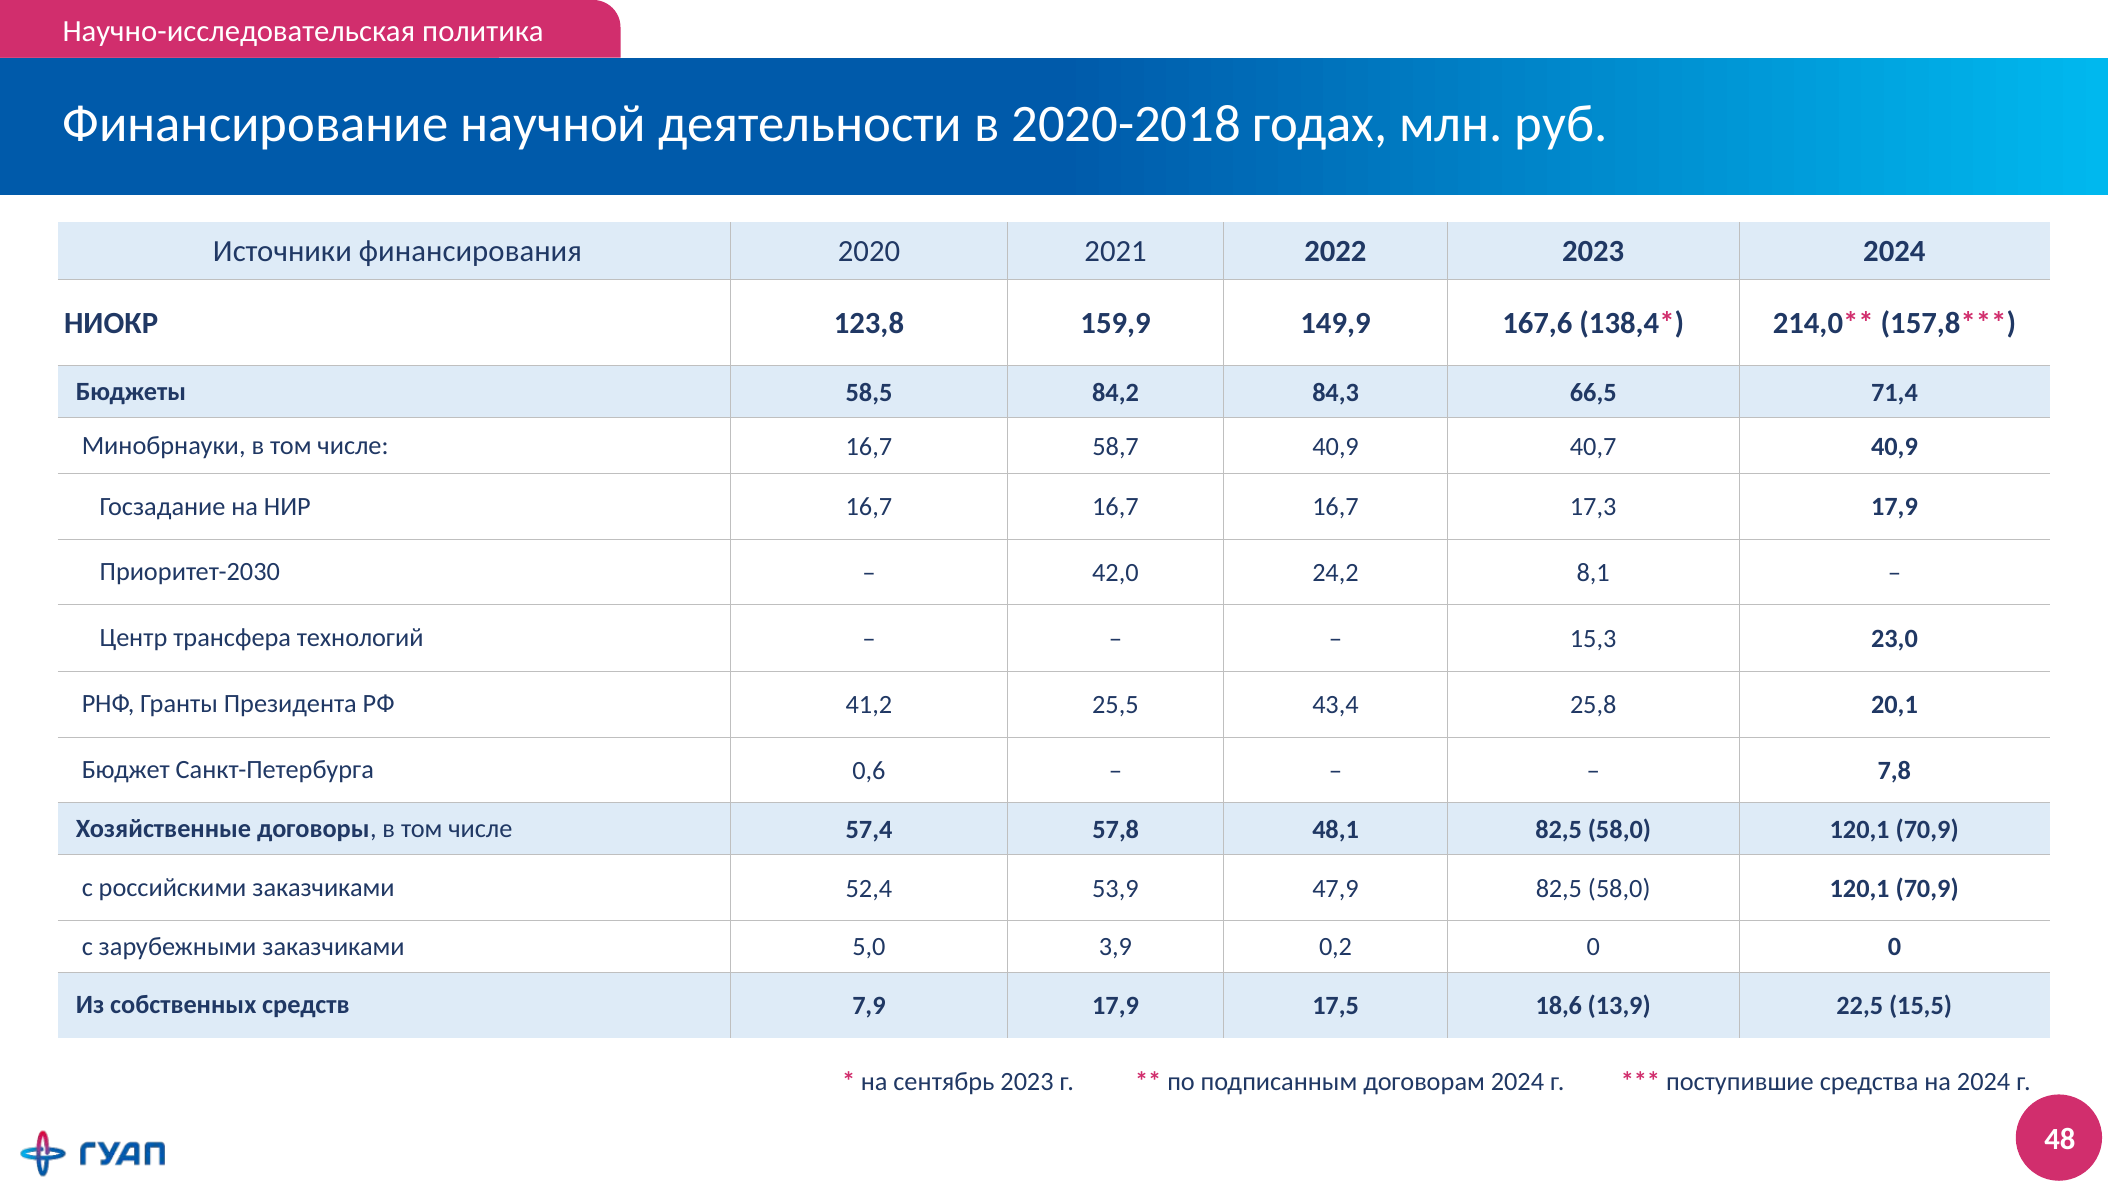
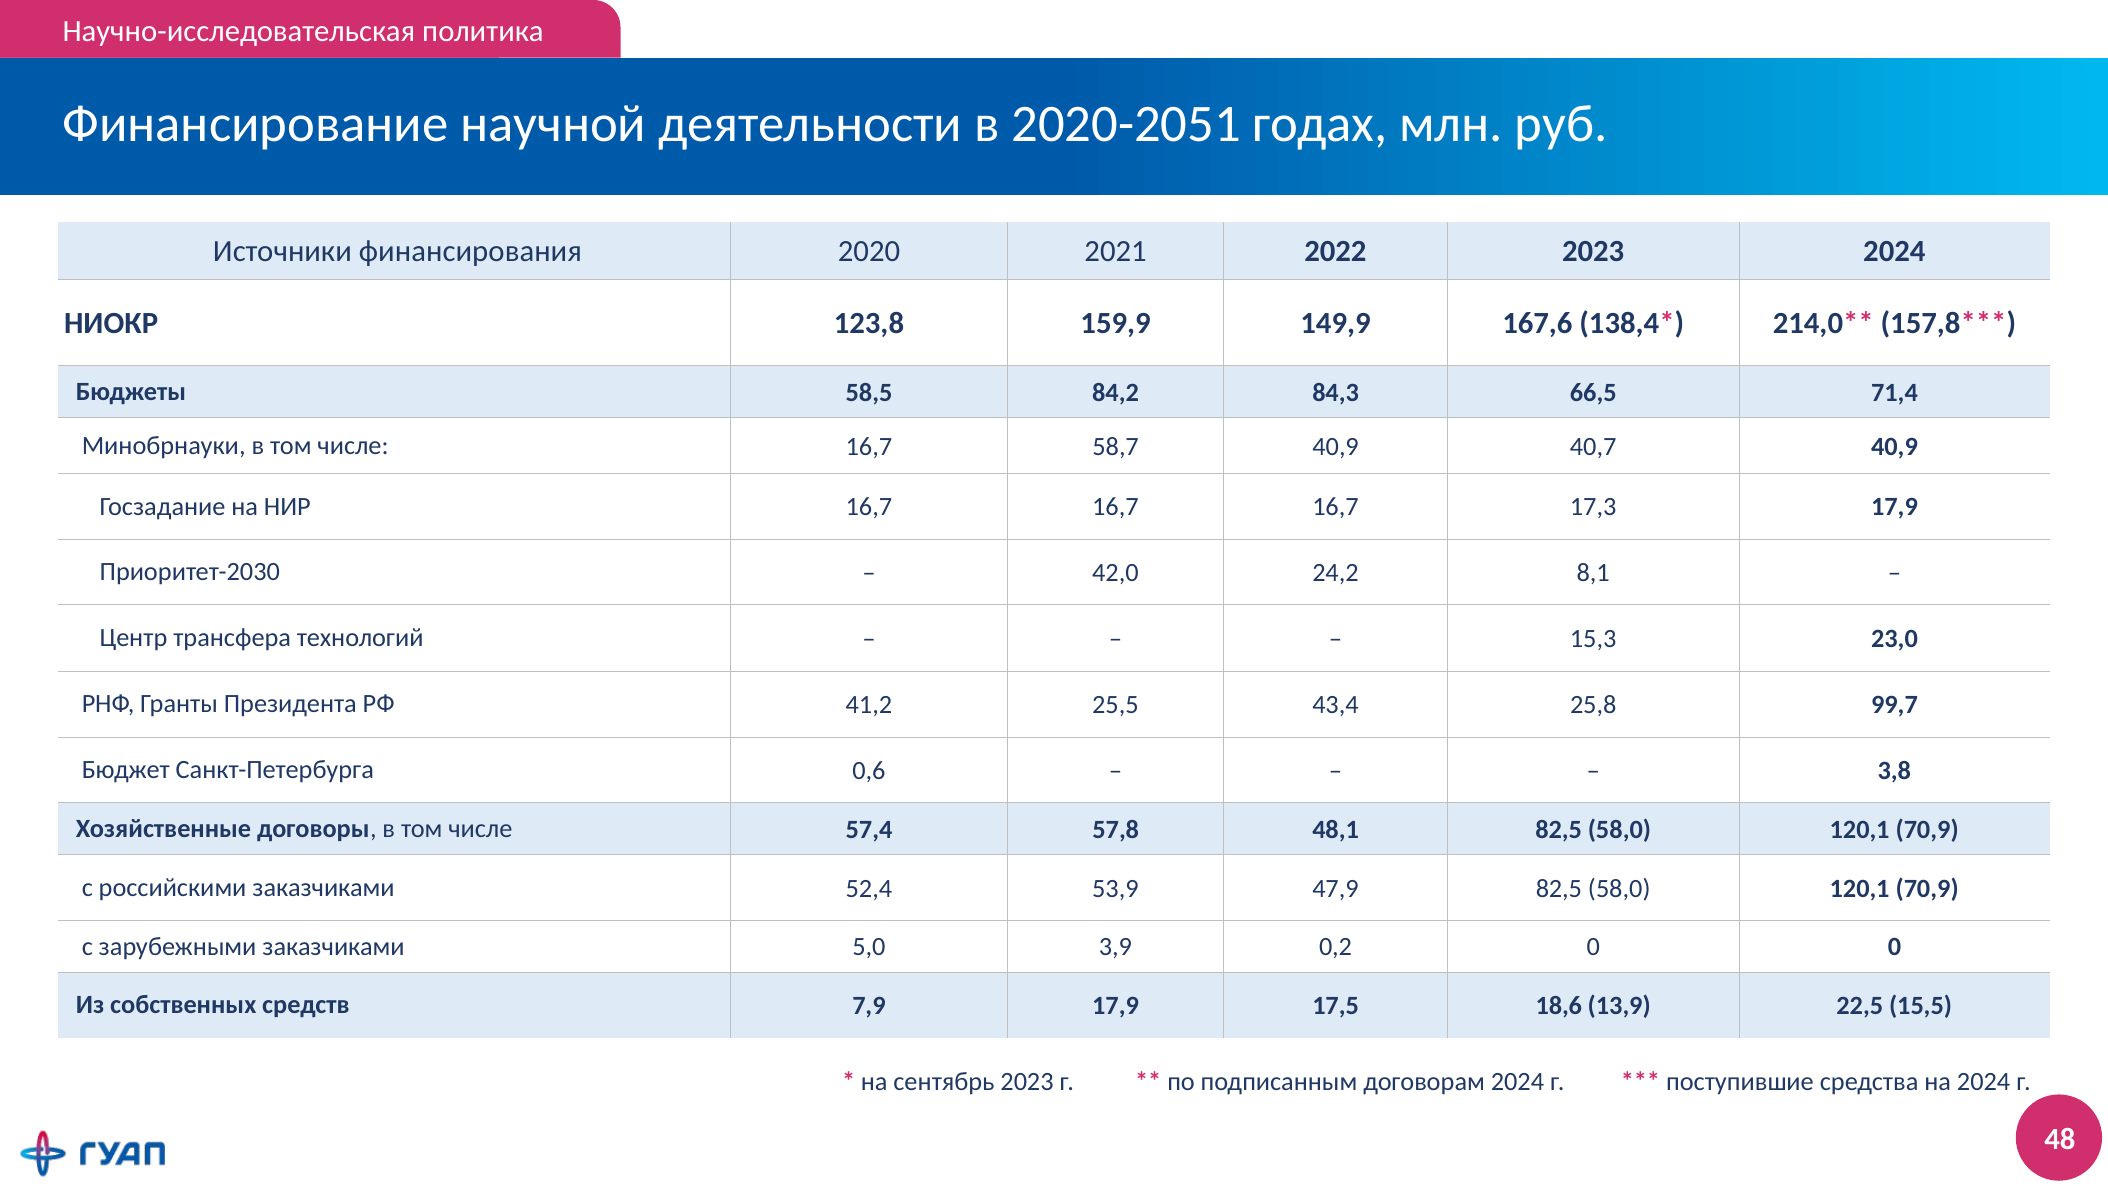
2020-2018: 2020-2018 -> 2020-2051
20,1: 20,1 -> 99,7
7,8: 7,8 -> 3,8
